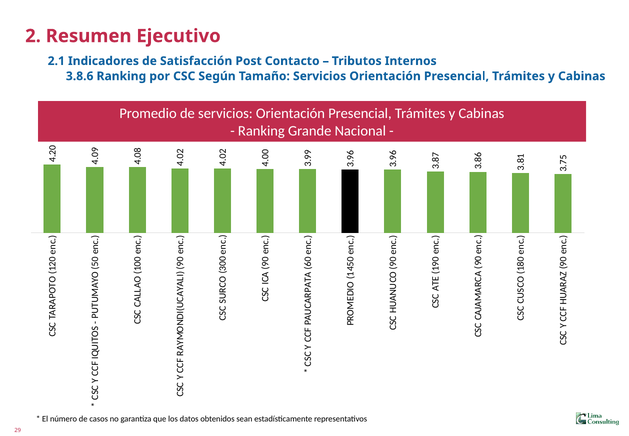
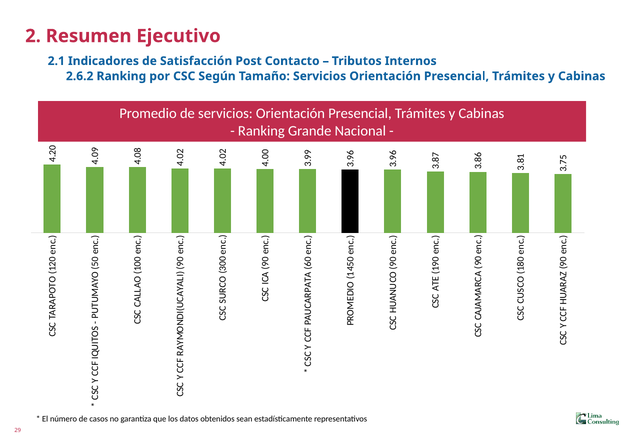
3.8.6: 3.8.6 -> 2.6.2
